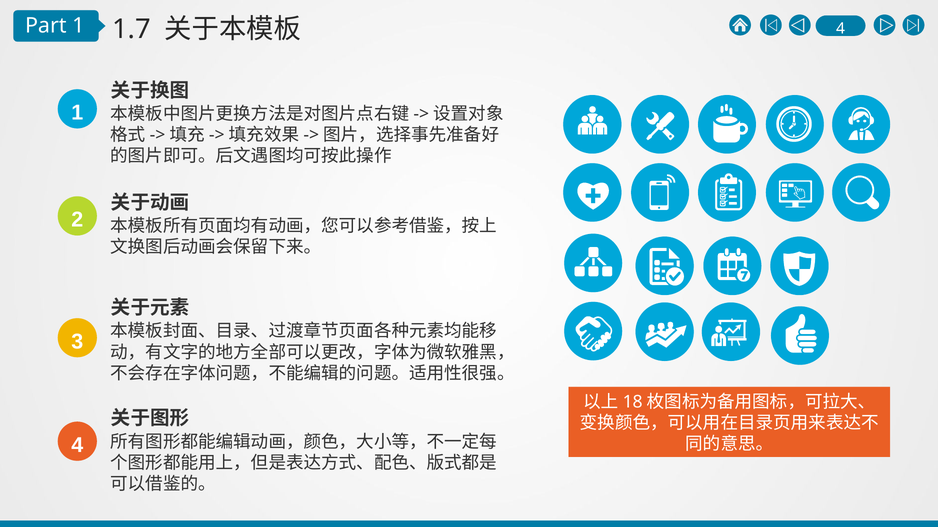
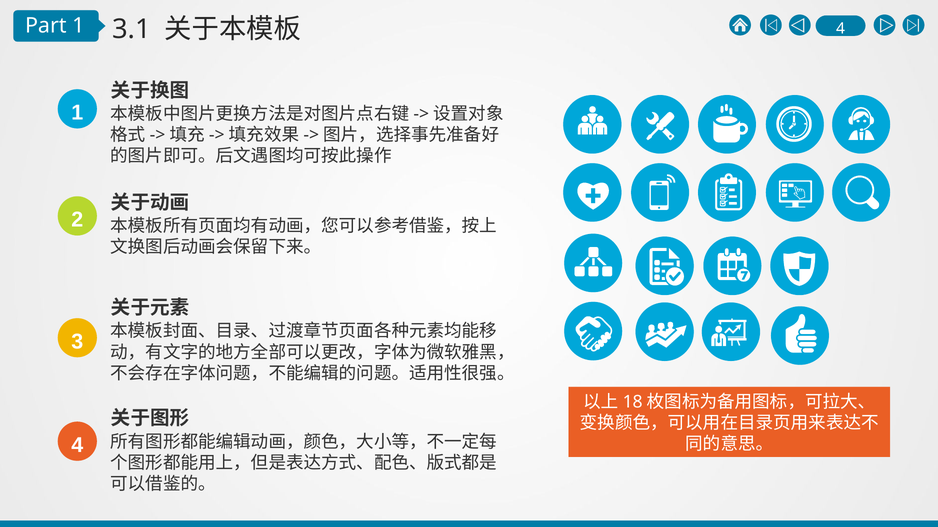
1.7: 1.7 -> 3.1
